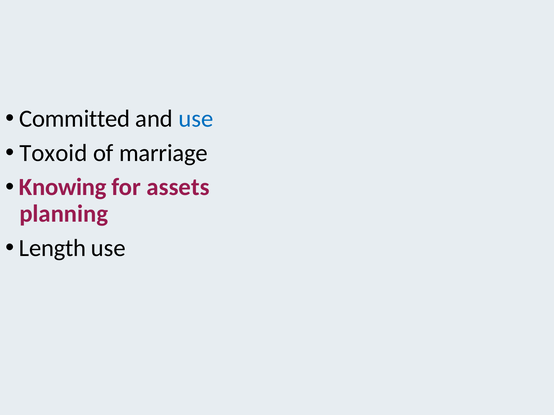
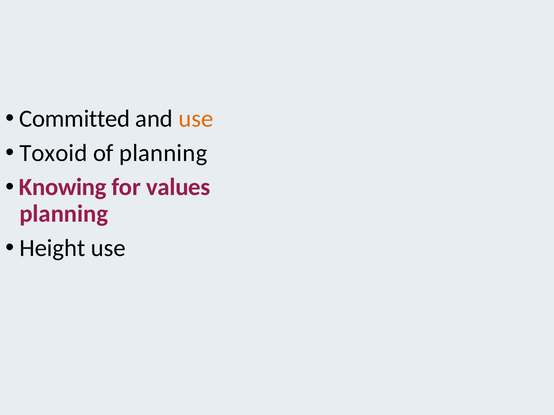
use at (196, 119) colour: blue -> orange
of marriage: marriage -> planning
assets: assets -> values
Length: Length -> Height
